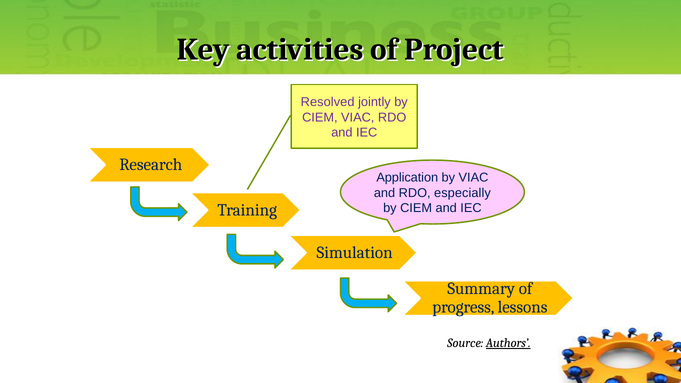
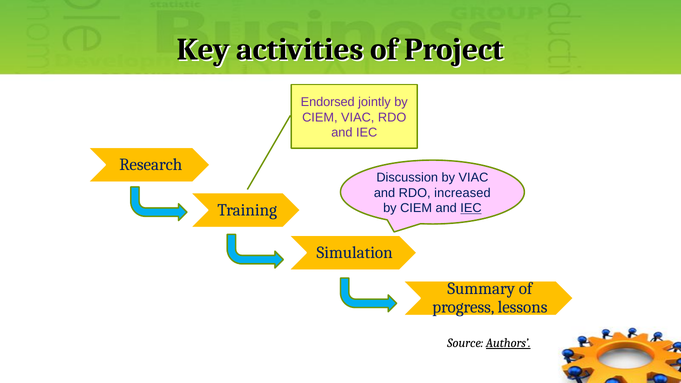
Resolved: Resolved -> Endorsed
Application: Application -> Discussion
especially: especially -> increased
IEC at (471, 208) underline: none -> present
